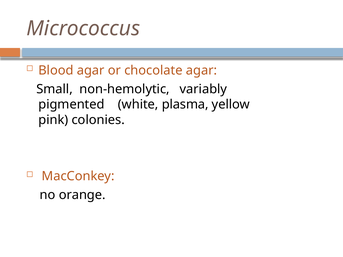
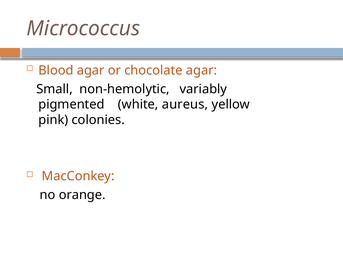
plasma: plasma -> aureus
